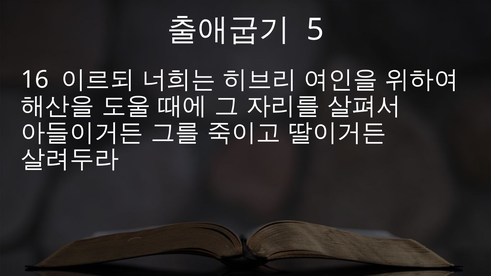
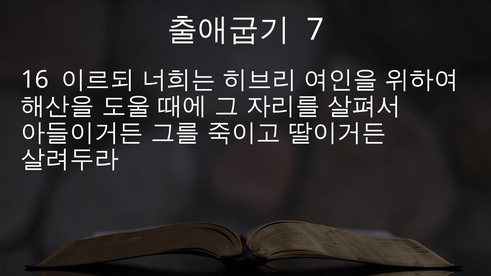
5: 5 -> 7
